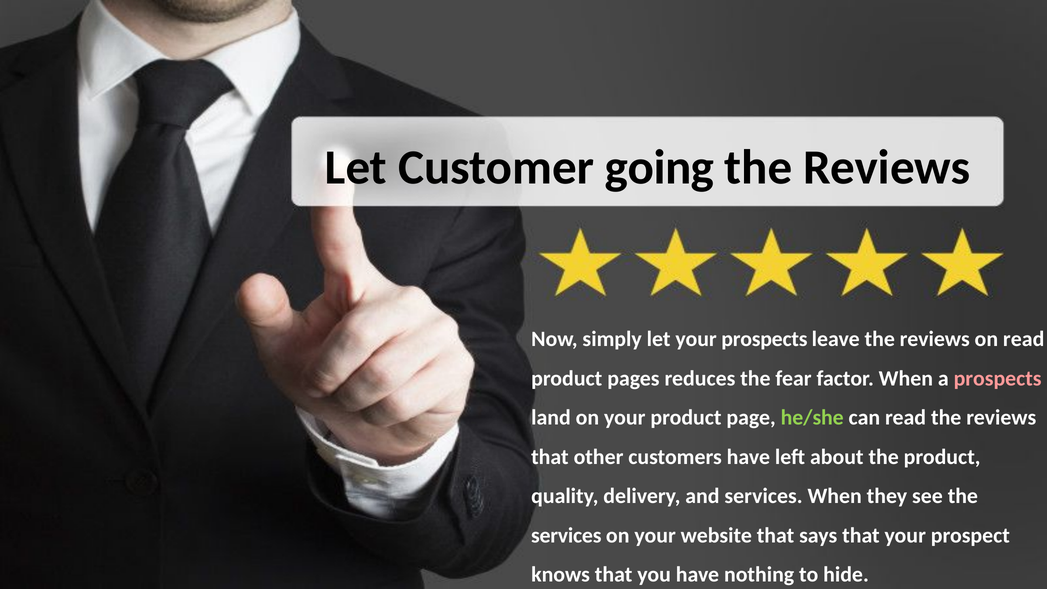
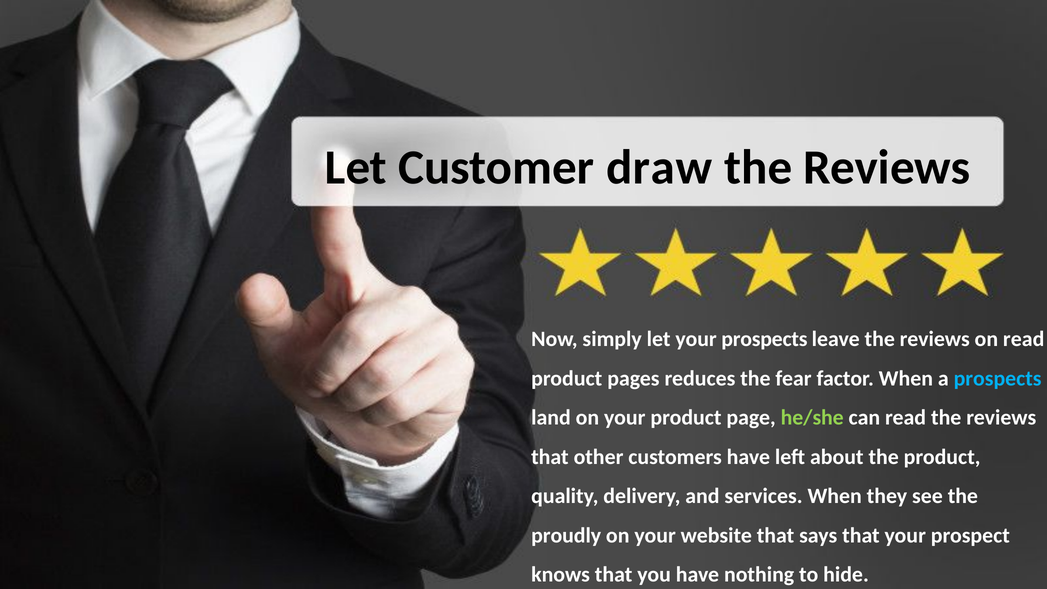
going: going -> draw
prospects at (998, 378) colour: pink -> light blue
services at (566, 536): services -> proudly
